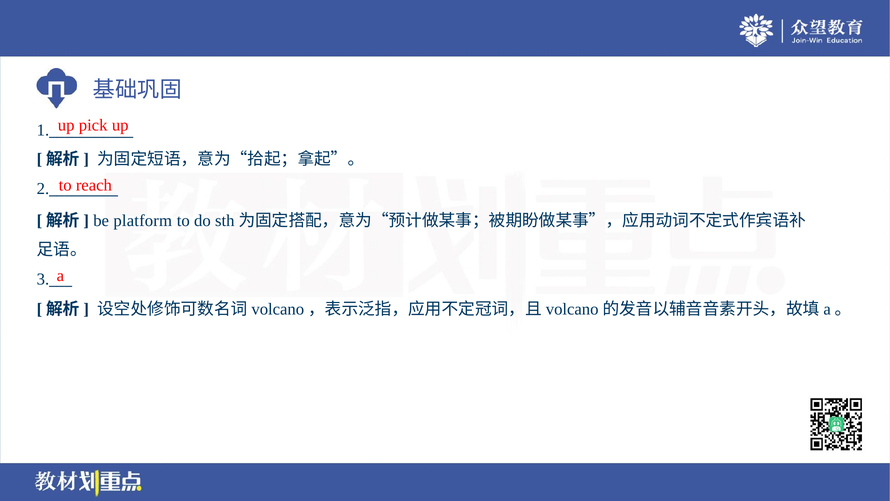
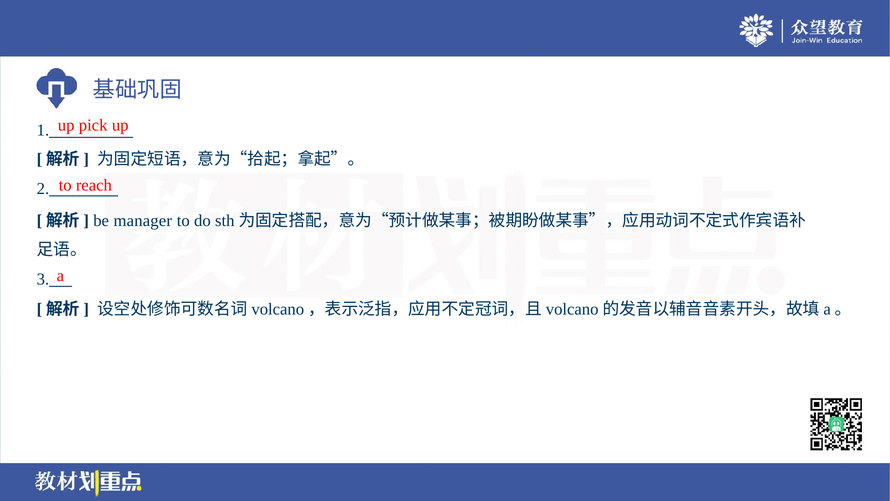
platform: platform -> manager
